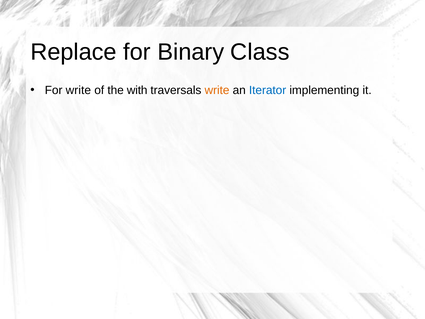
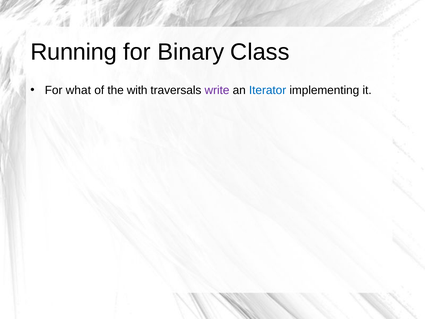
Replace: Replace -> Running
For write: write -> what
write at (217, 90) colour: orange -> purple
